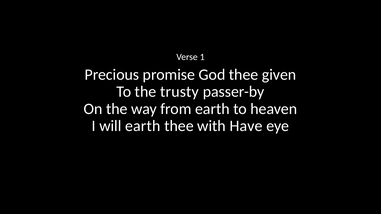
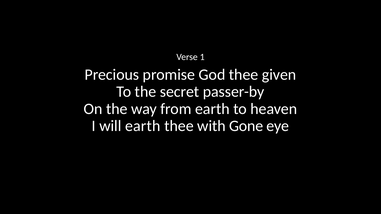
trusty: trusty -> secret
Have: Have -> Gone
